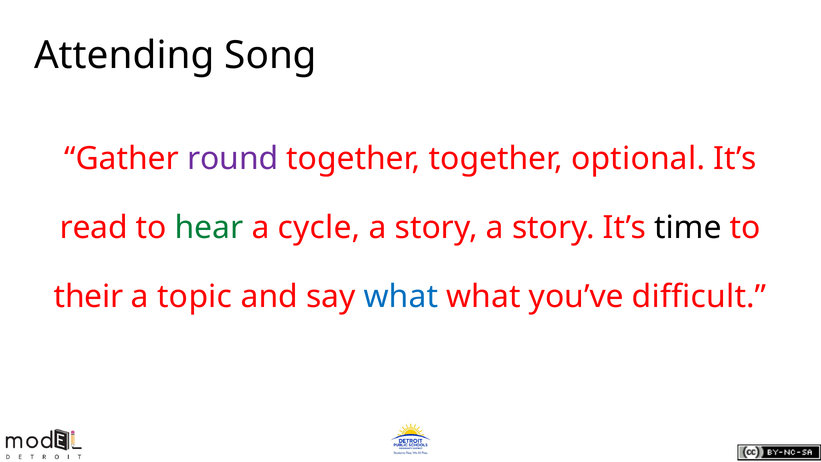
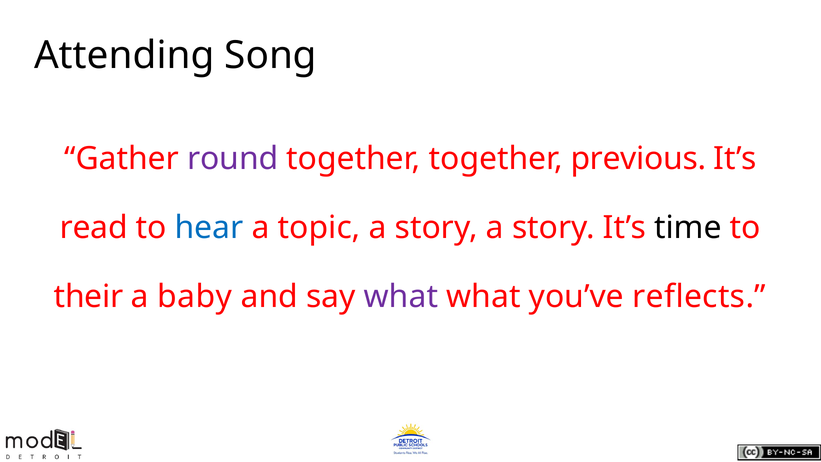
optional: optional -> previous
hear colour: green -> blue
cycle: cycle -> topic
topic: topic -> baby
what at (401, 297) colour: blue -> purple
difficult: difficult -> reflects
